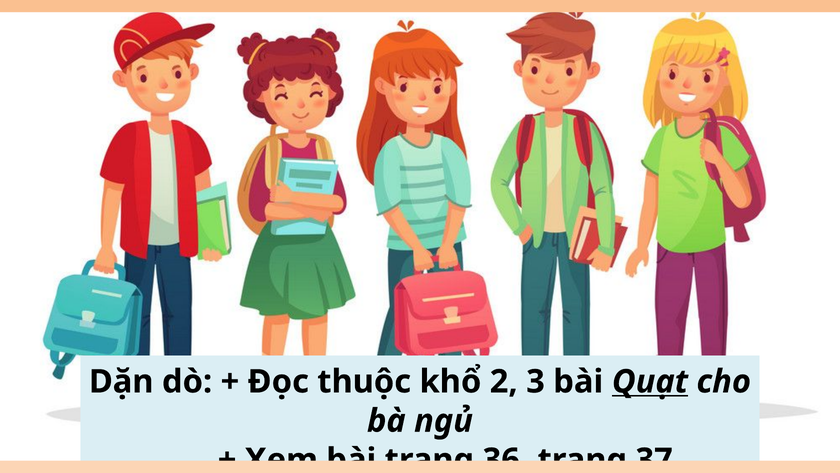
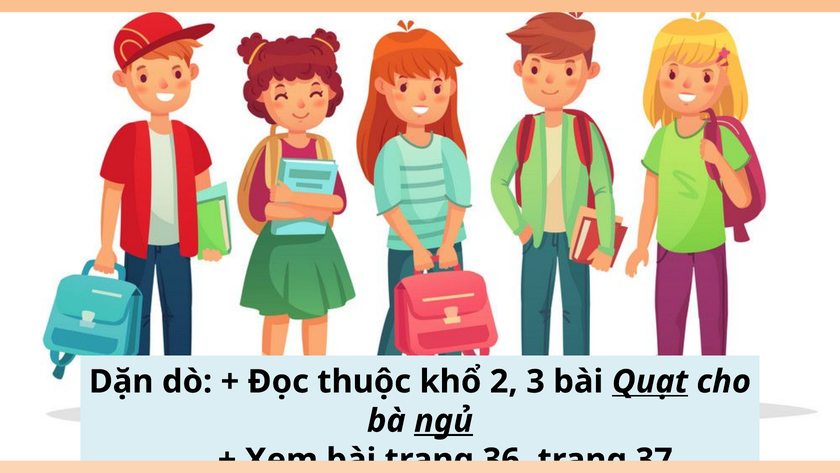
ngủ underline: none -> present
